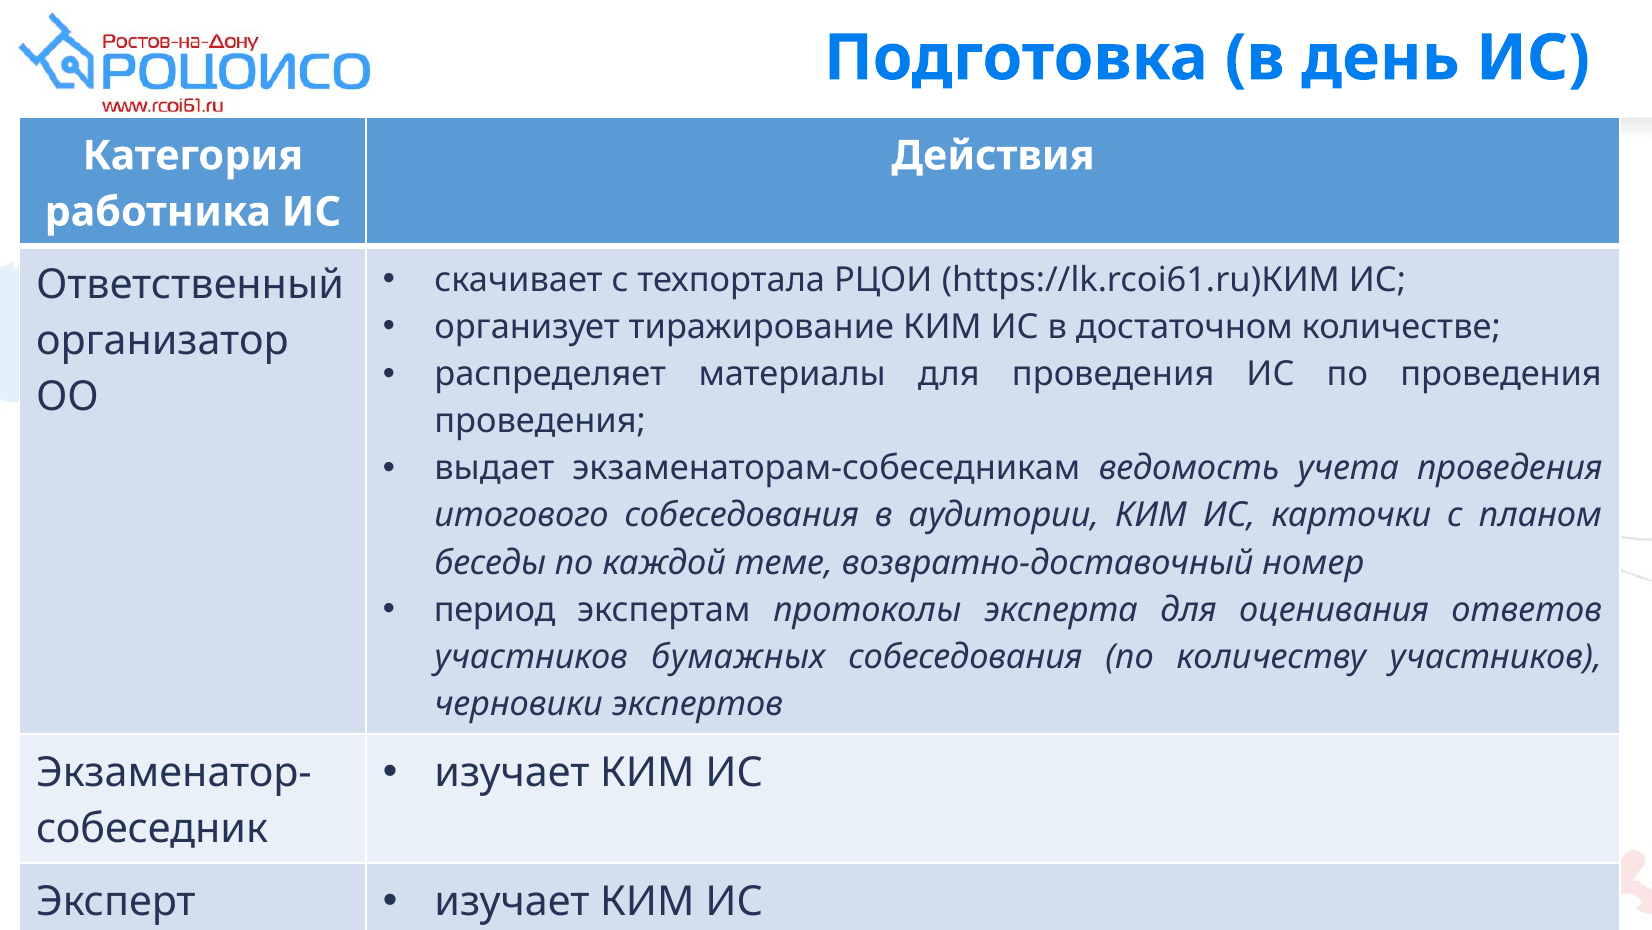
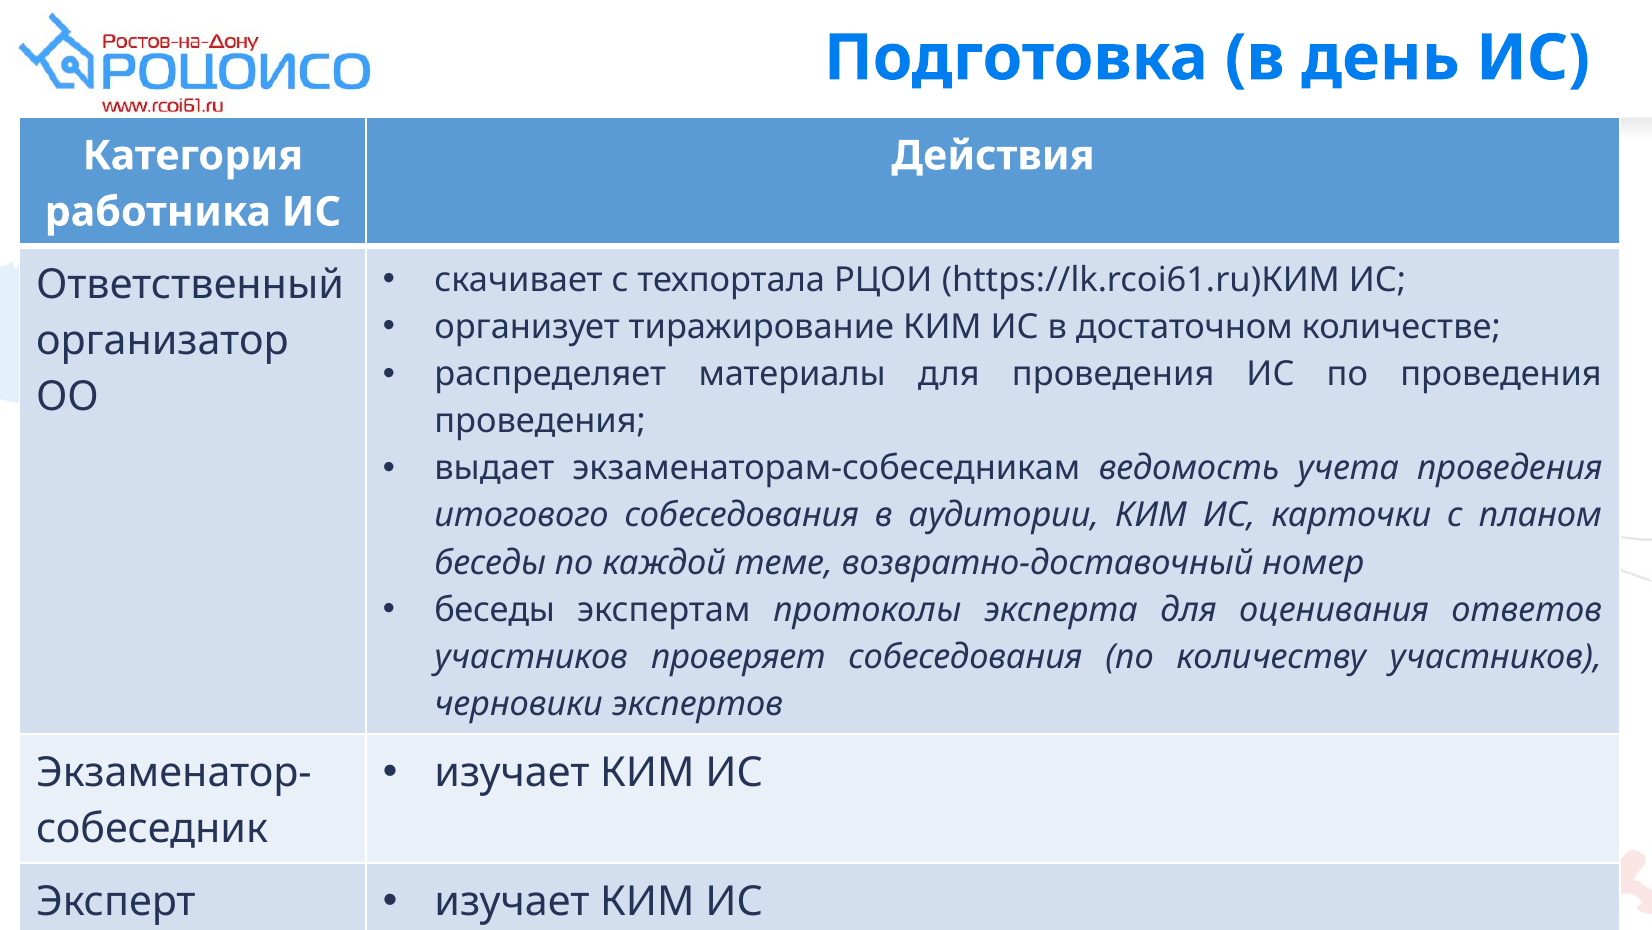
период at (495, 609): период -> беседы
бумажных: бумажных -> проверяет
